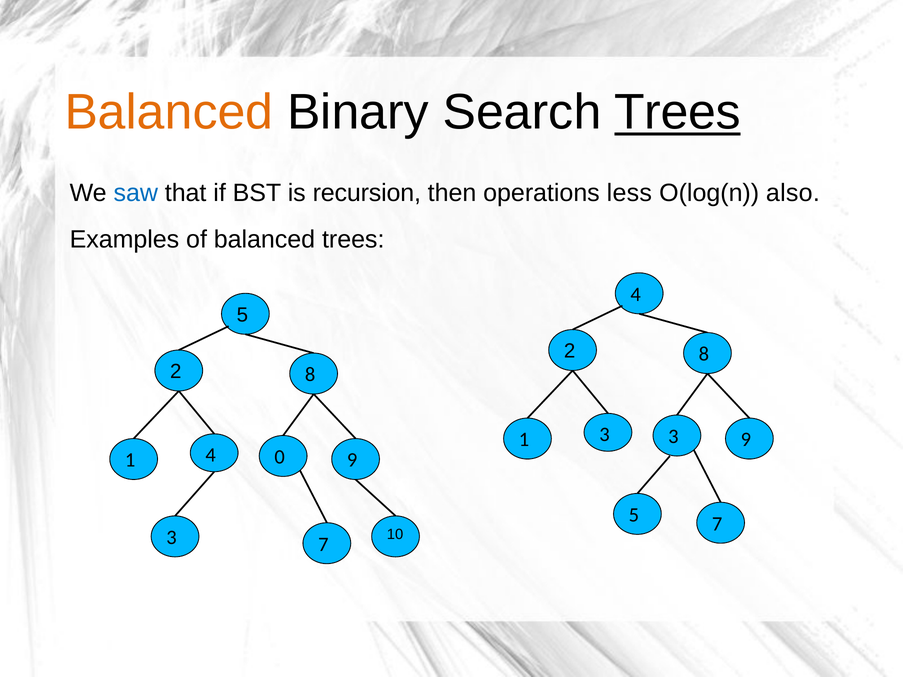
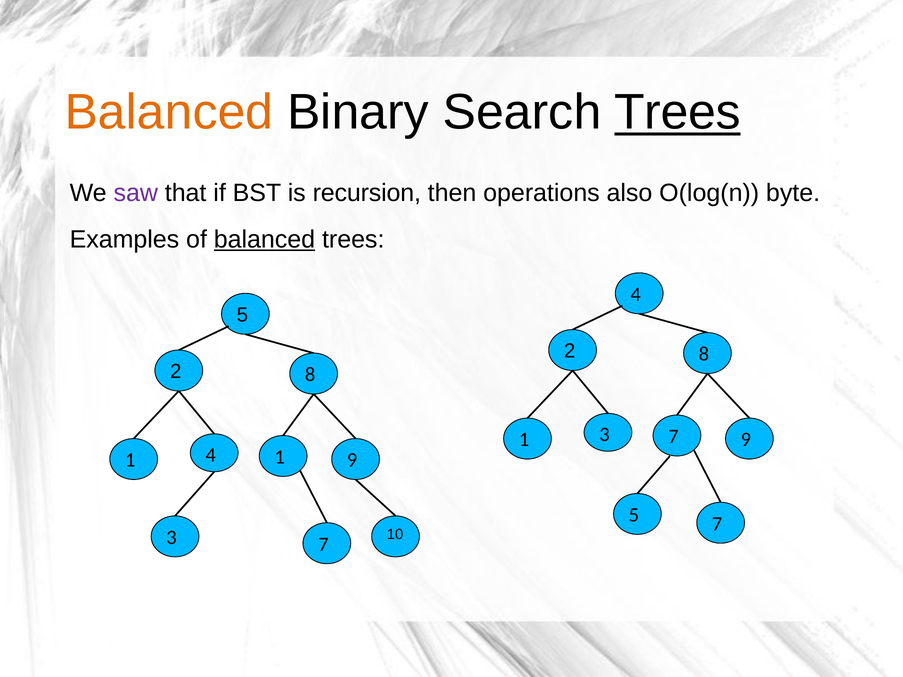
saw colour: blue -> purple
less: less -> also
also: also -> byte
balanced at (264, 239) underline: none -> present
3 3: 3 -> 7
4 0: 0 -> 1
